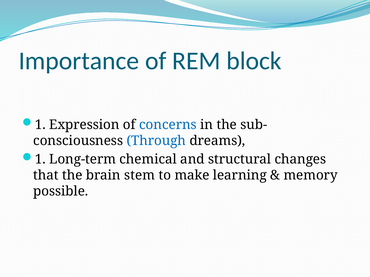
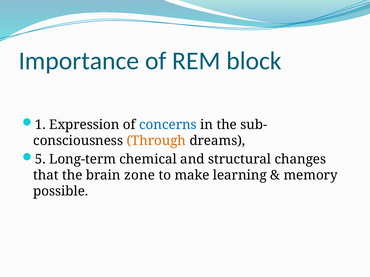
Through colour: blue -> orange
1 at (40, 160): 1 -> 5
stem: stem -> zone
